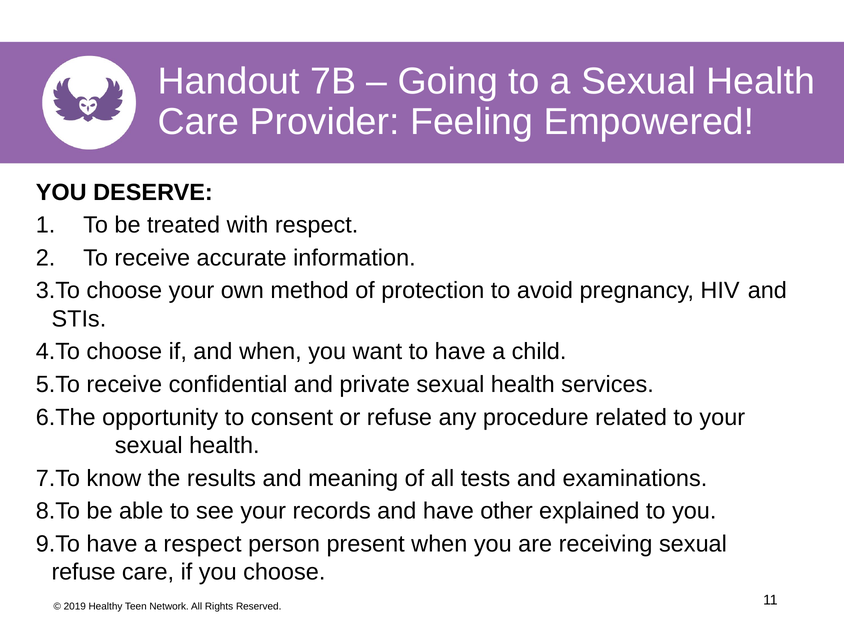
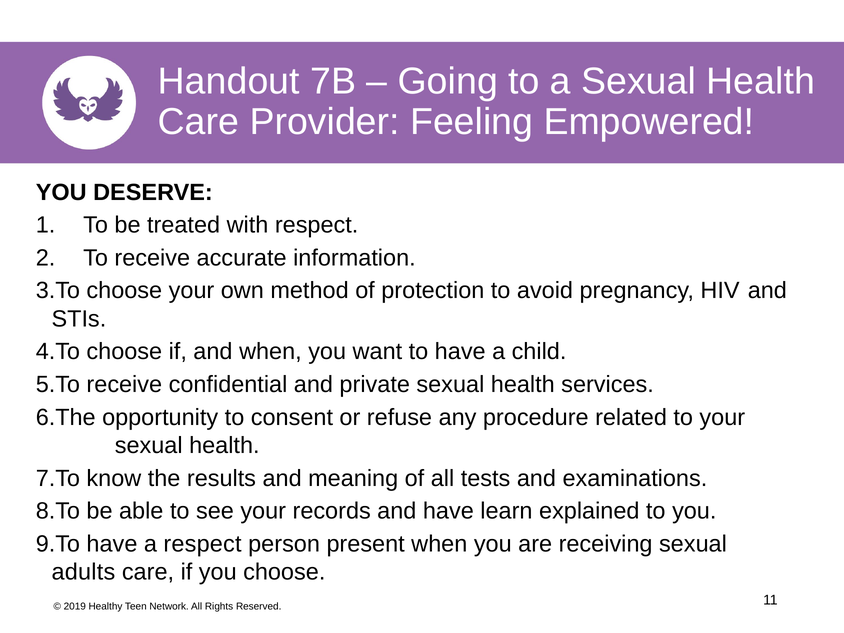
other: other -> learn
refuse at (84, 572): refuse -> adults
